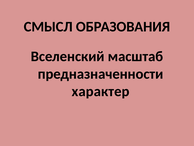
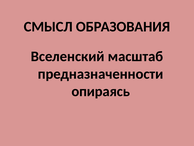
характер: характер -> опираясь
